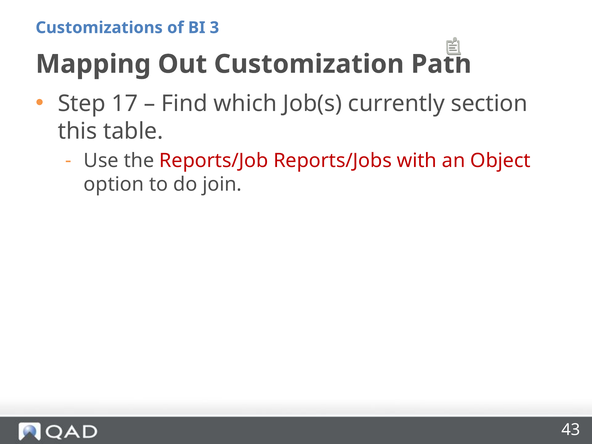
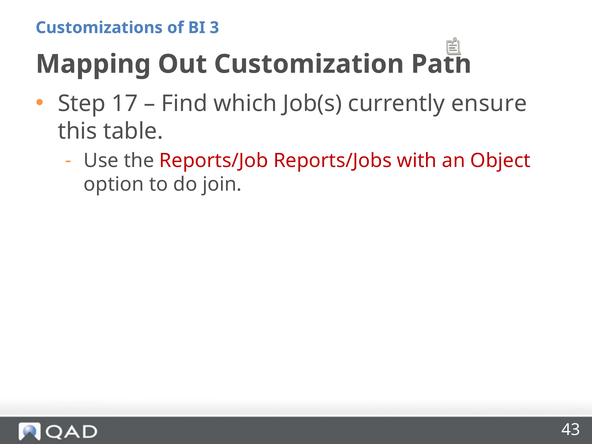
section: section -> ensure
